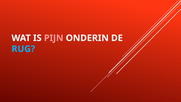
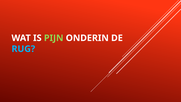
PIJN colour: pink -> light green
